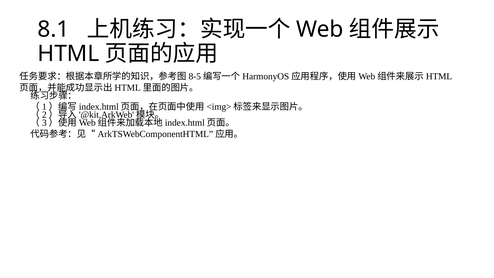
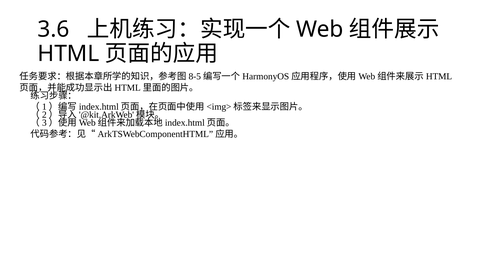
8.1: 8.1 -> 3.6
